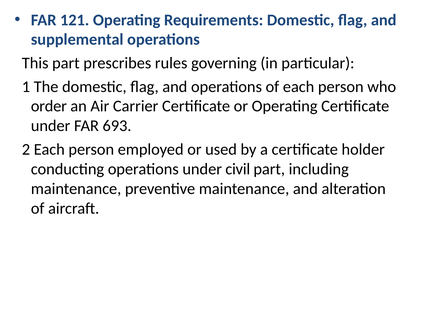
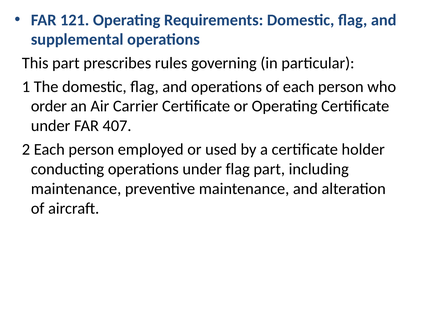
693: 693 -> 407
under civil: civil -> flag
